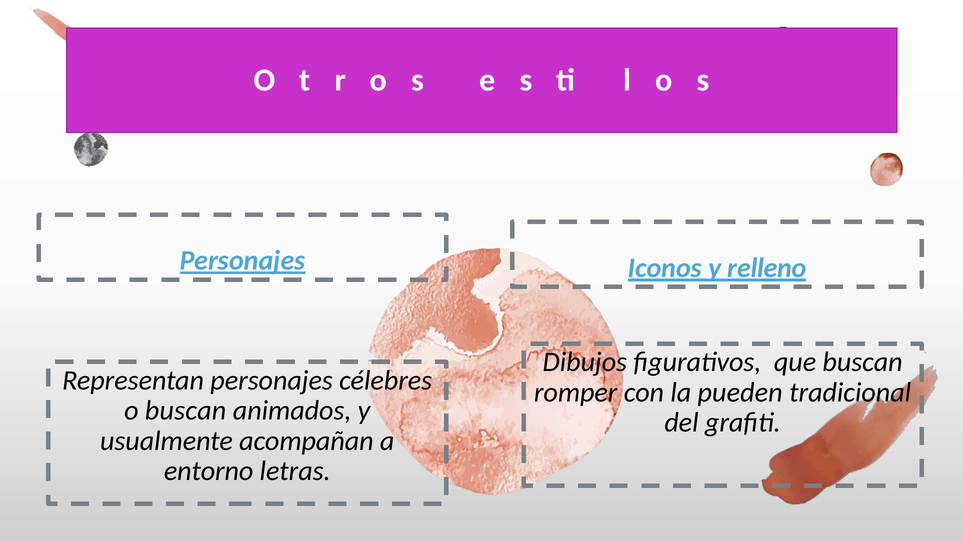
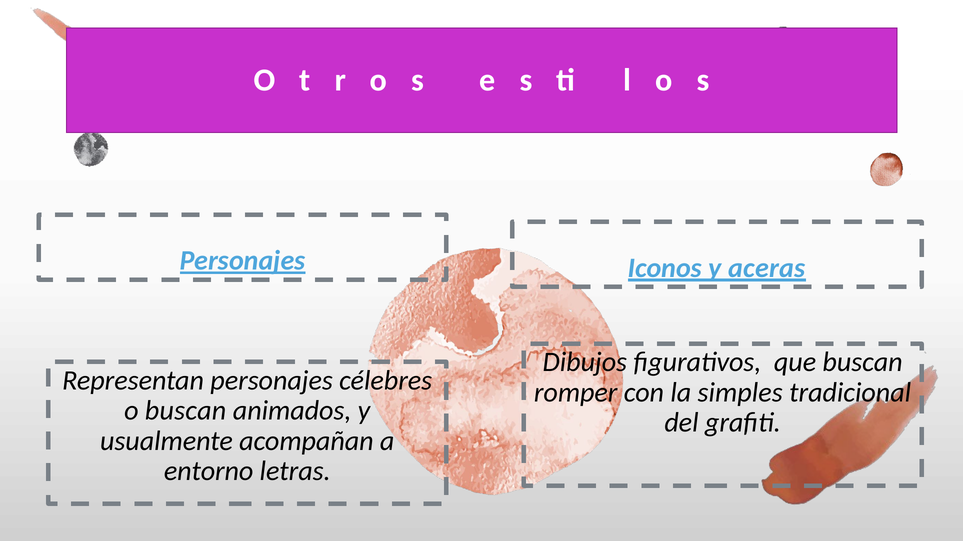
relleno: relleno -> aceras
pueden: pueden -> simples
